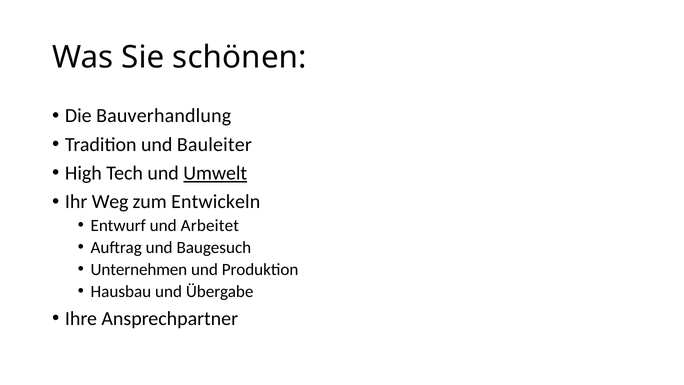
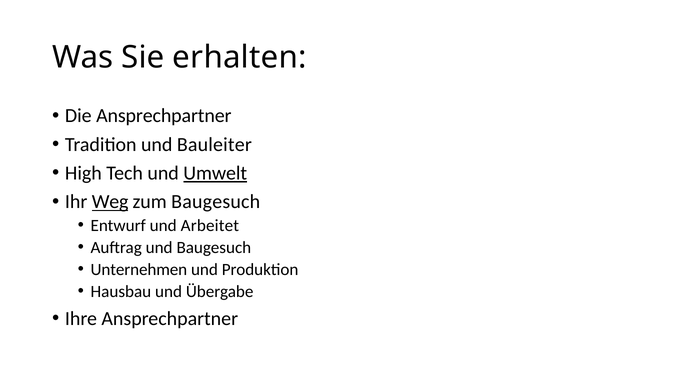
schönen: schönen -> erhalten
Die Bauverhandlung: Bauverhandlung -> Ansprechpartner
Weg underline: none -> present
zum Entwickeln: Entwickeln -> Baugesuch
